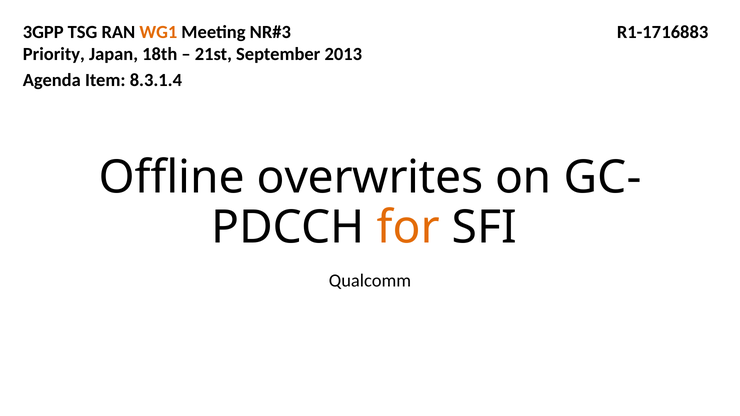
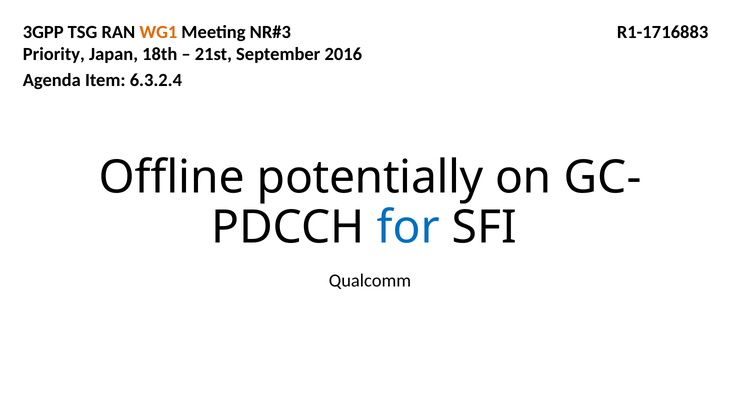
2013: 2013 -> 2016
8.3.1.4: 8.3.1.4 -> 6.3.2.4
overwrites: overwrites -> potentially
for colour: orange -> blue
